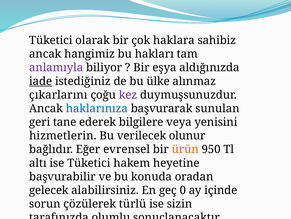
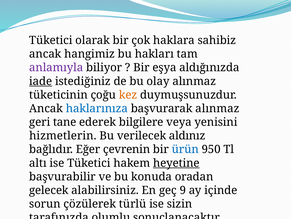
ülke: ülke -> olay
çıkarlarını: çıkarlarını -> tüketicinin
kez colour: purple -> orange
başvurarak sunulan: sunulan -> alınmaz
olunur: olunur -> aldınız
evrensel: evrensel -> çevrenin
ürün colour: orange -> blue
heyetine underline: none -> present
0: 0 -> 9
